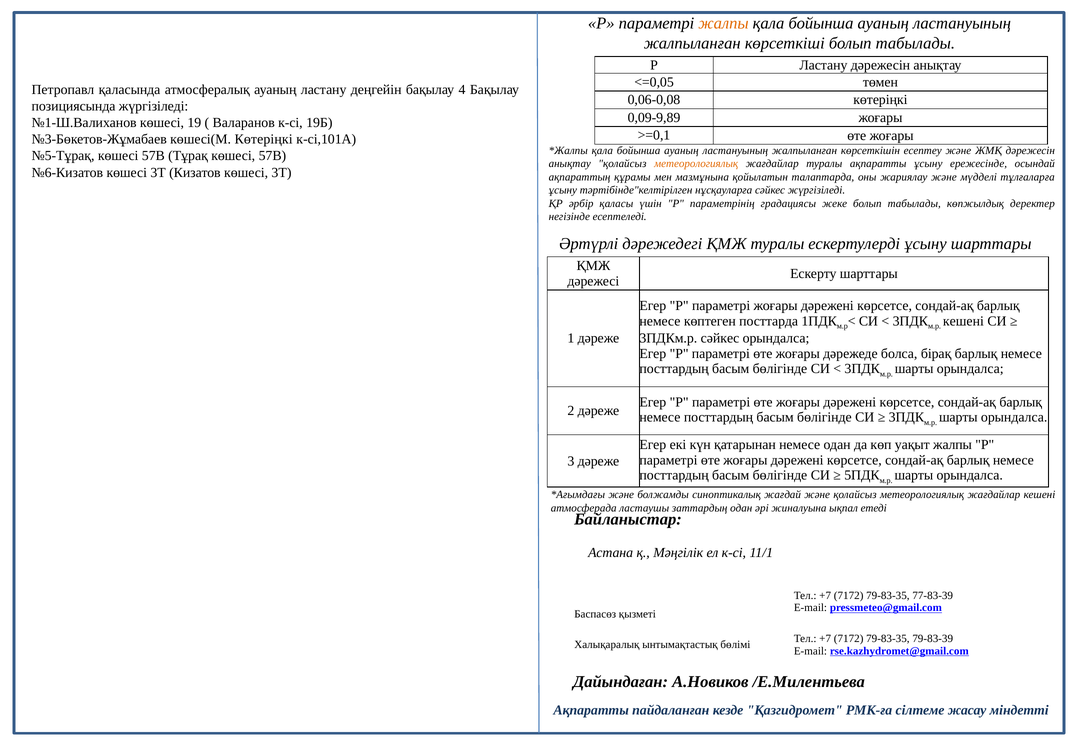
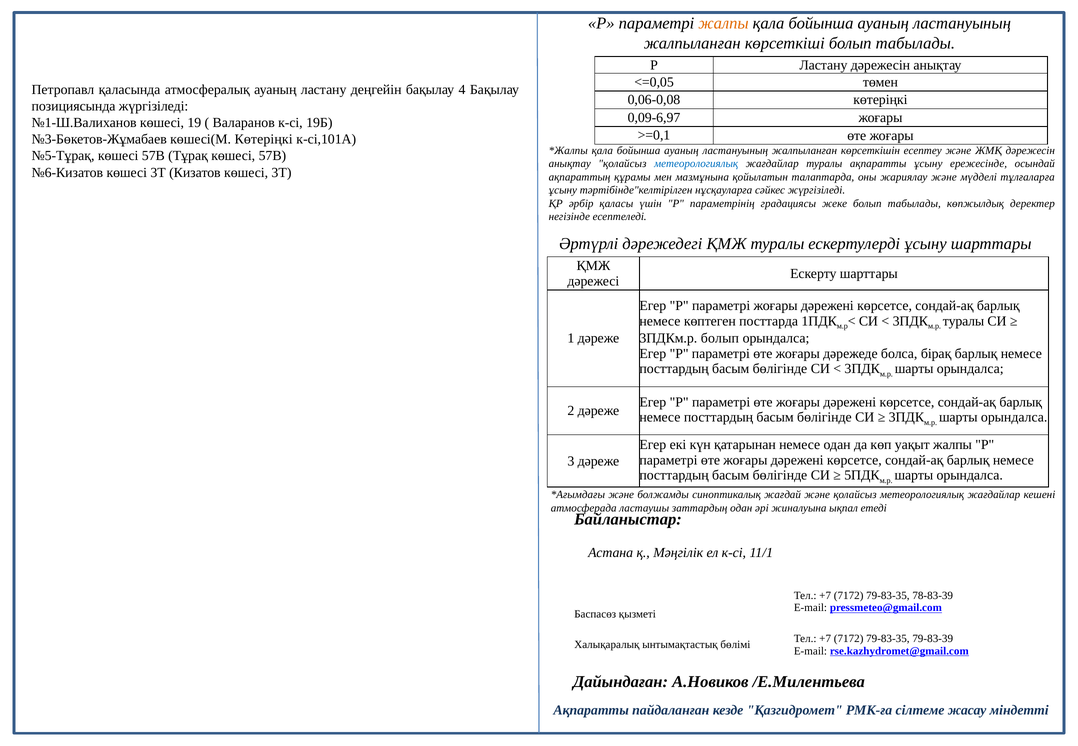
0,09-9,89: 0,09-9,89 -> 0,09-6,97
метеорологиялық at (696, 164) colour: orange -> blue
кешені at (963, 321): кешені -> туралы
3ПДКм.р сәйкес: сәйкес -> болып
77-83-39: 77-83-39 -> 78-83-39
